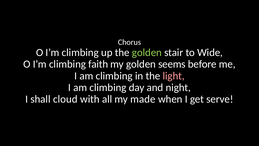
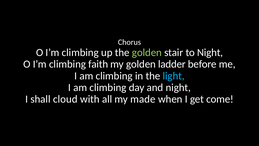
to Wide: Wide -> Night
seems: seems -> ladder
light colour: pink -> light blue
serve: serve -> come
